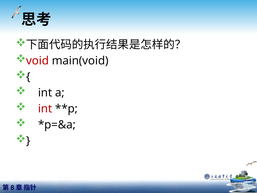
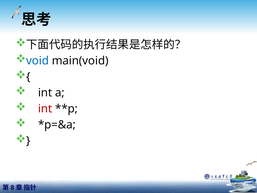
void colour: red -> blue
